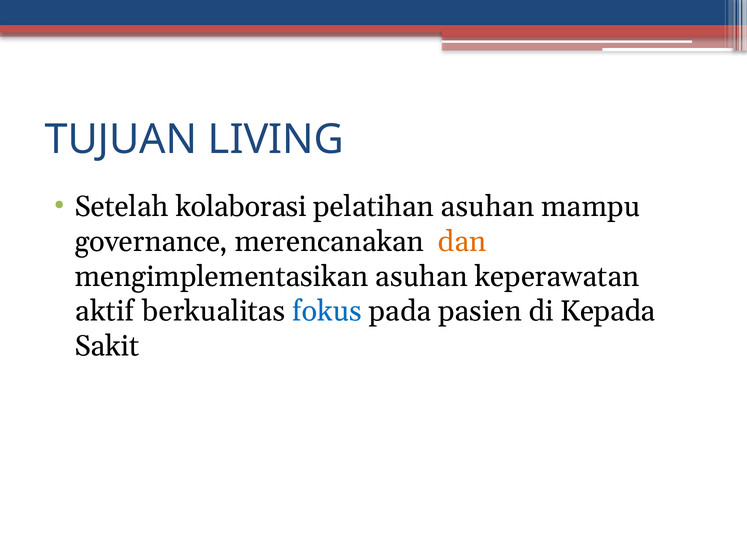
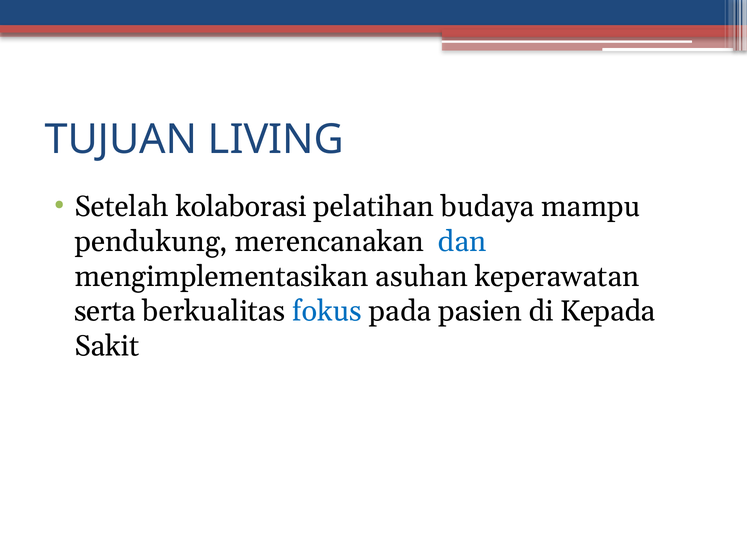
pelatihan asuhan: asuhan -> budaya
governance: governance -> pendukung
dan colour: orange -> blue
aktif: aktif -> serta
